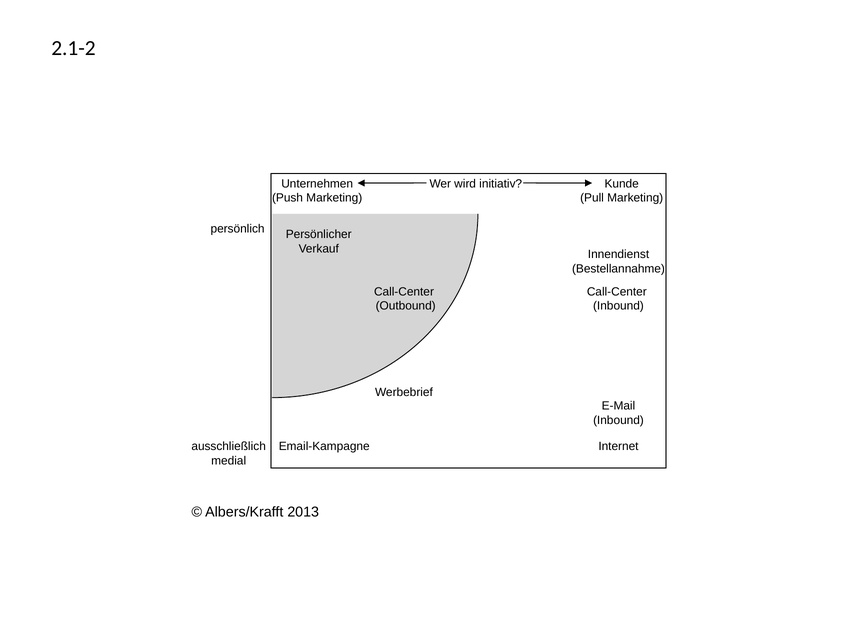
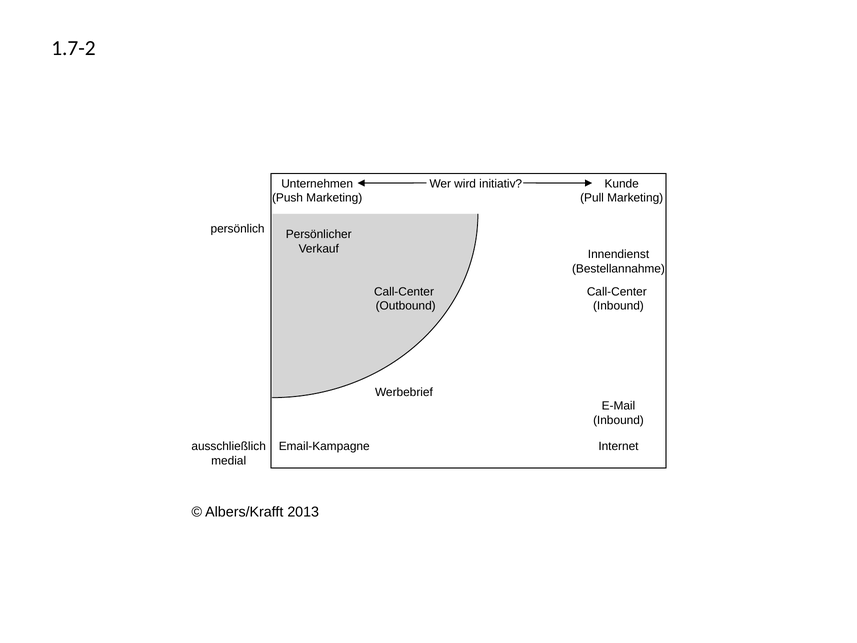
2.1-2: 2.1-2 -> 1.7-2
